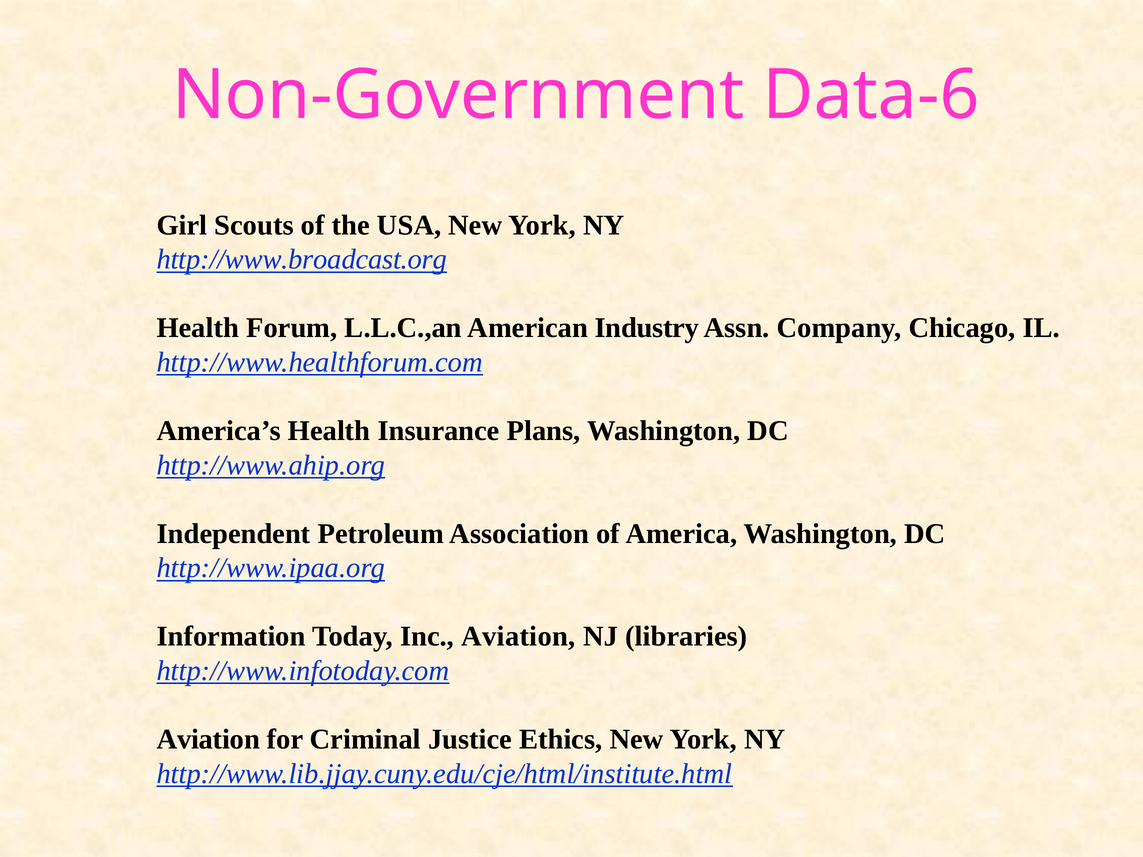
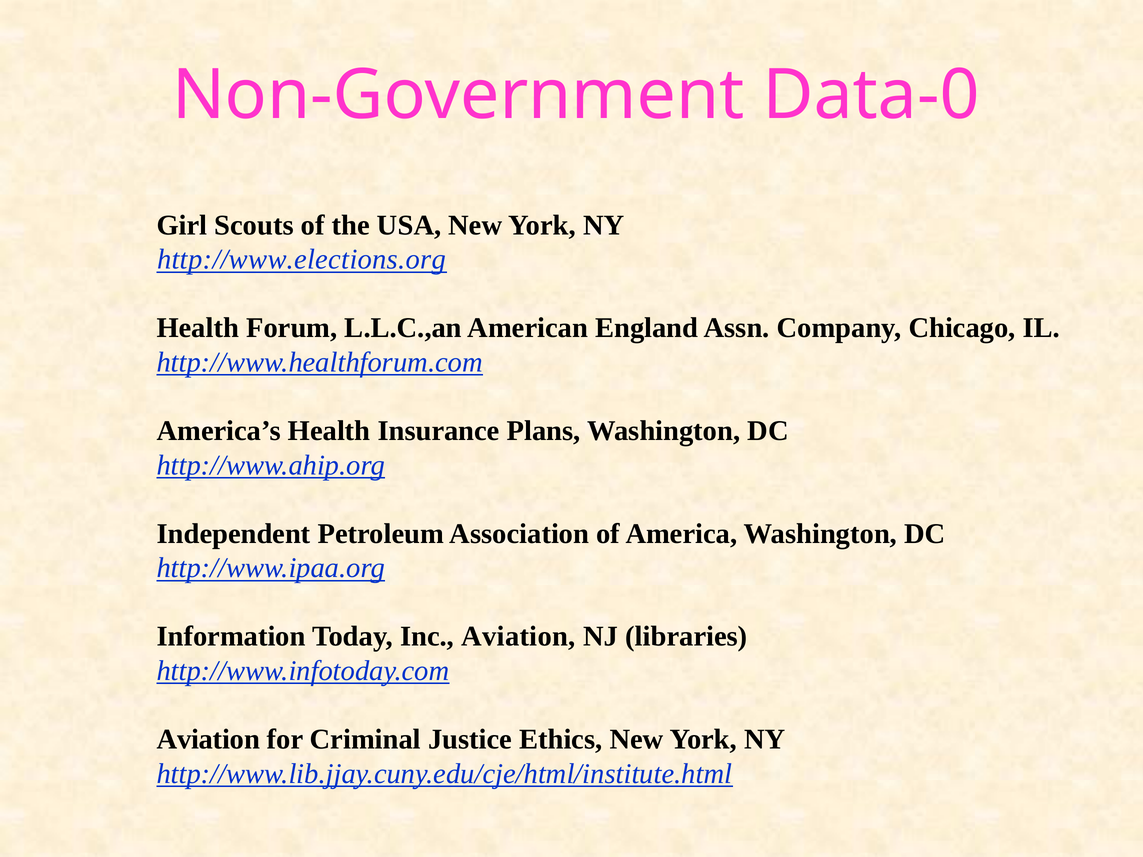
Data-6: Data-6 -> Data-0
http://www.broadcast.org: http://www.broadcast.org -> http://www.elections.org
Industry: Industry -> England
